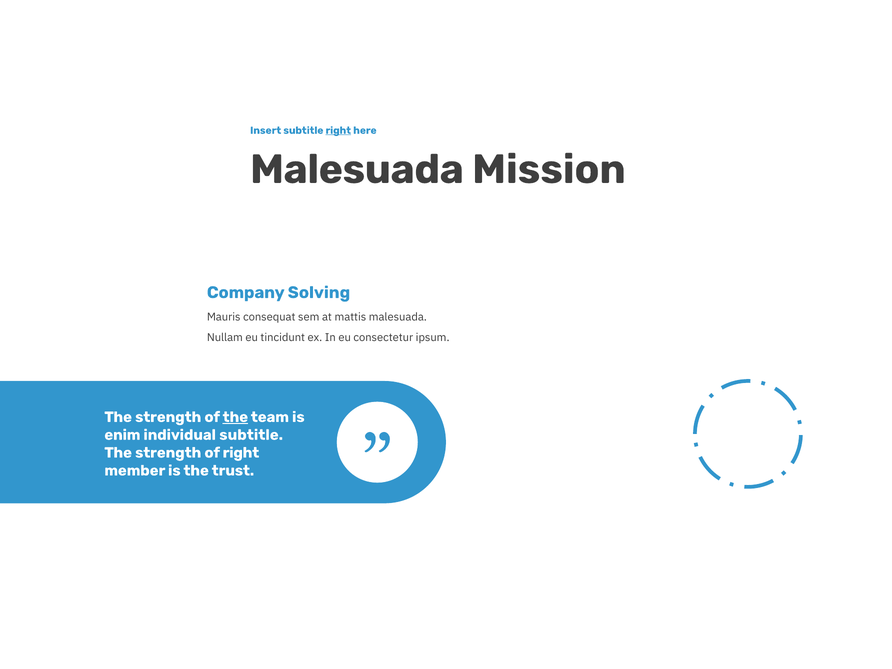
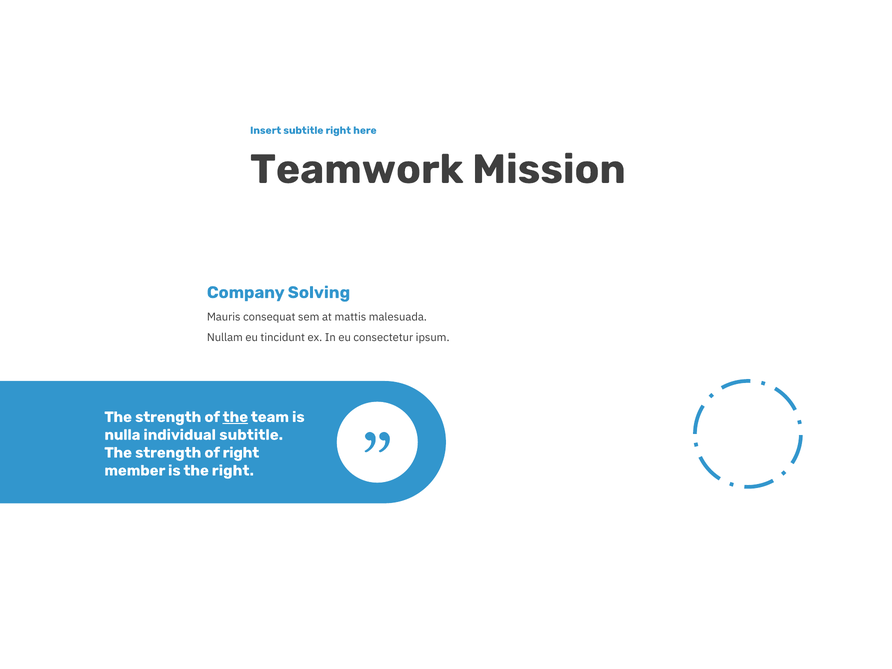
right at (338, 130) underline: present -> none
Malesuada at (357, 169): Malesuada -> Teamwork
enim: enim -> nulla
the trust: trust -> right
